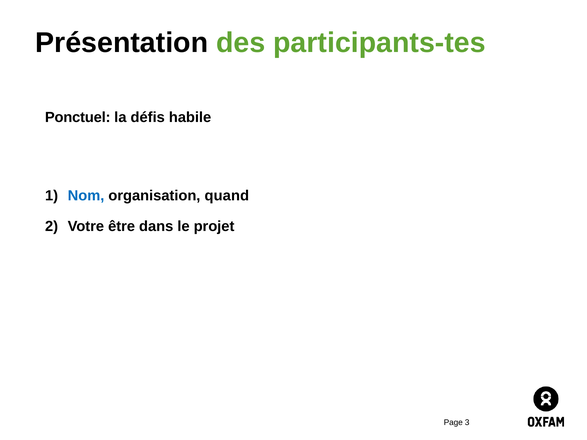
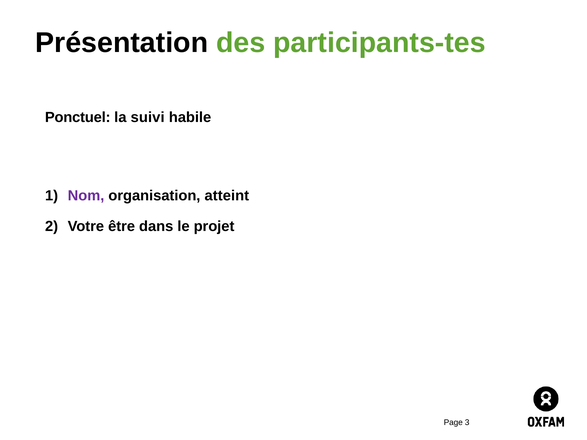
défis: défis -> suivi
Nom colour: blue -> purple
quand: quand -> atteint
